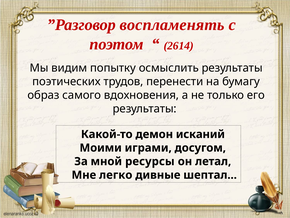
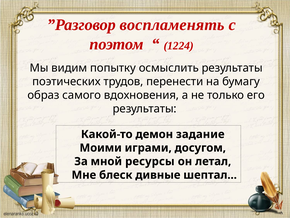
2614: 2614 -> 1224
исканий: исканий -> задание
легко: легко -> блеск
